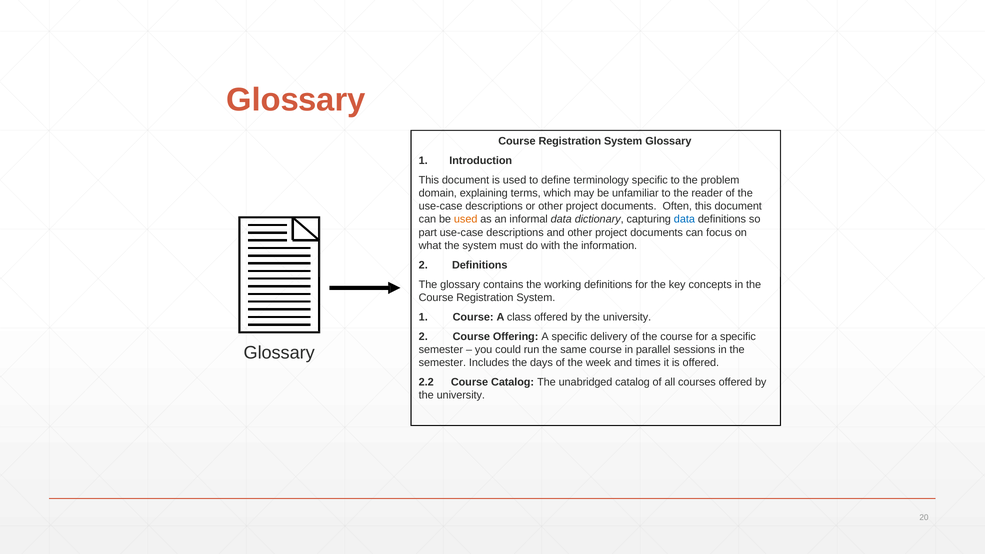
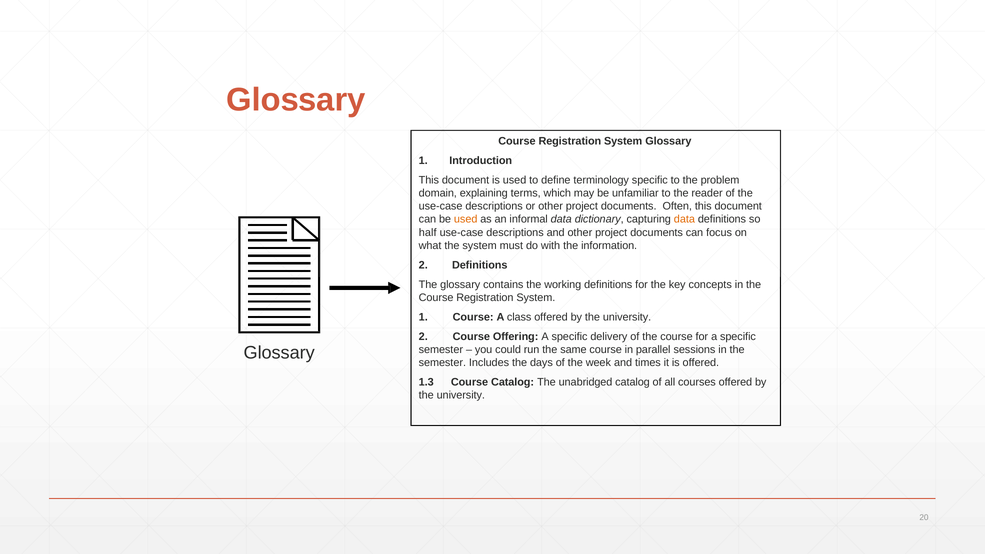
data at (684, 219) colour: blue -> orange
part: part -> half
2.2: 2.2 -> 1.3
